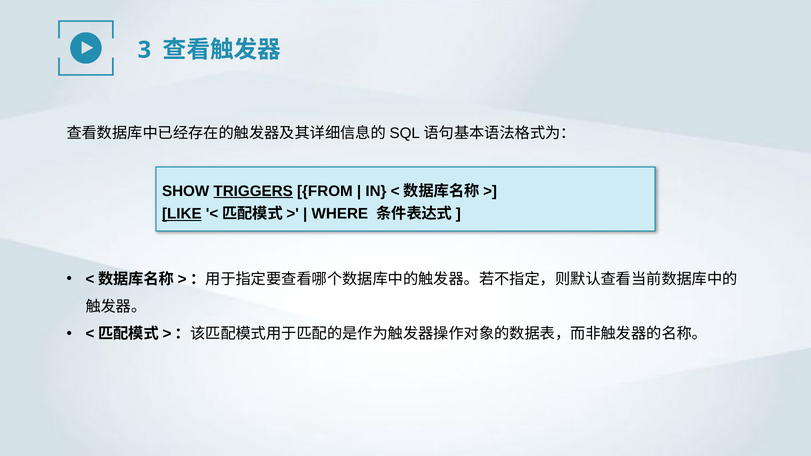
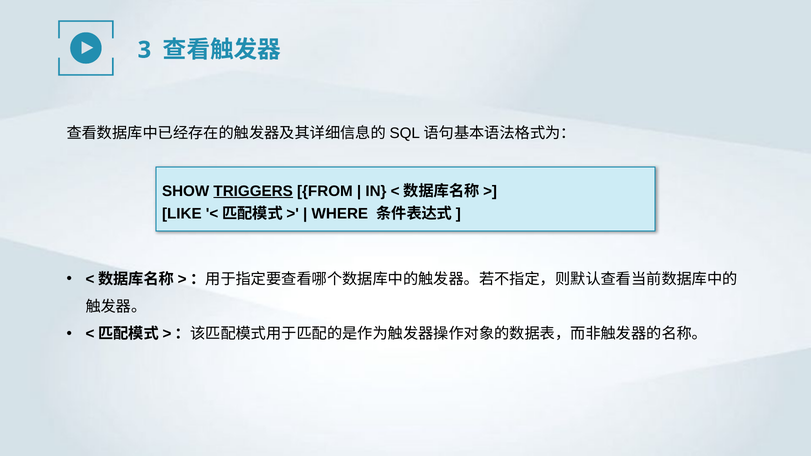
LIKE underline: present -> none
